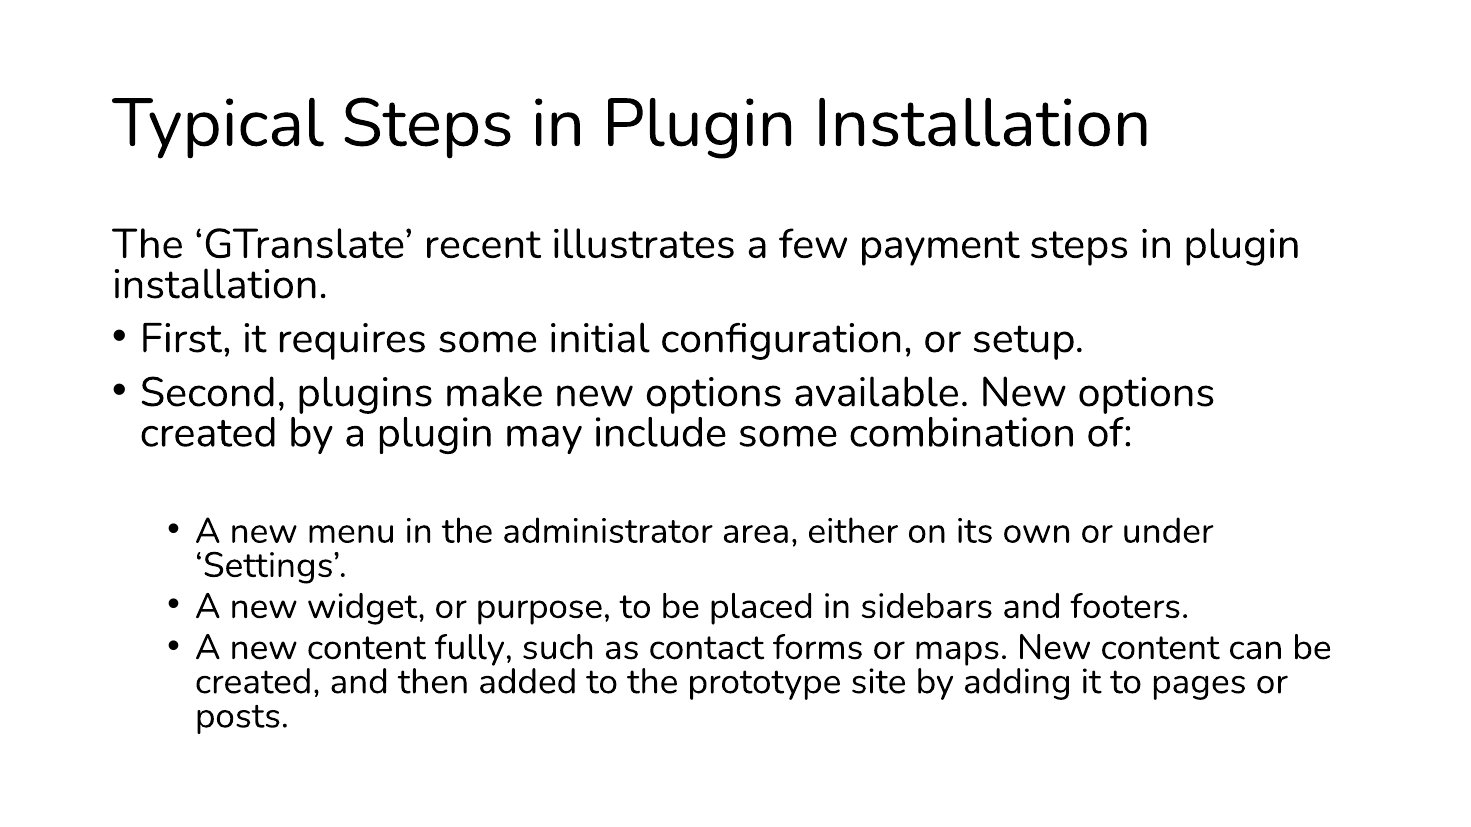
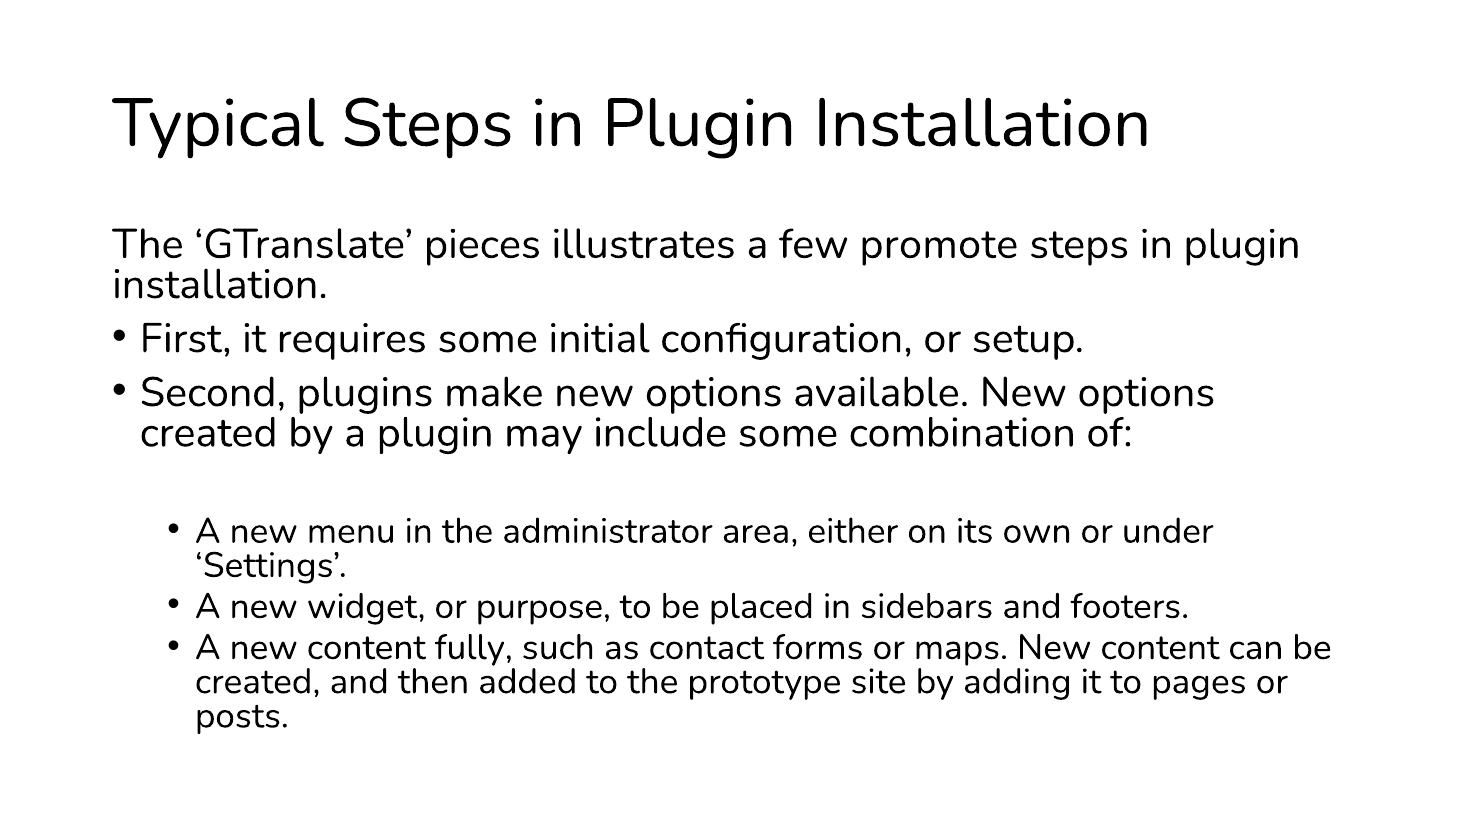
recent: recent -> pieces
payment: payment -> promote
